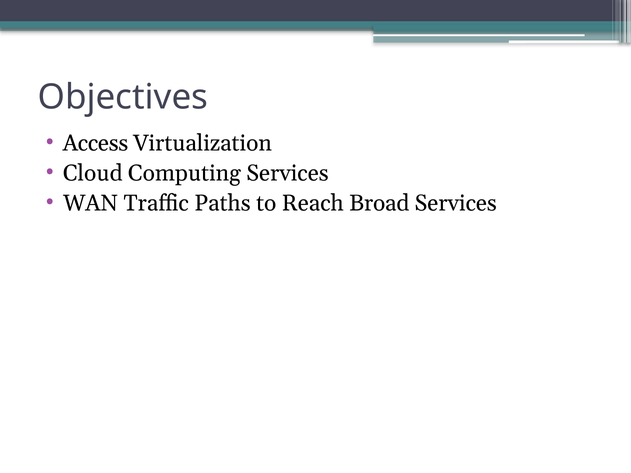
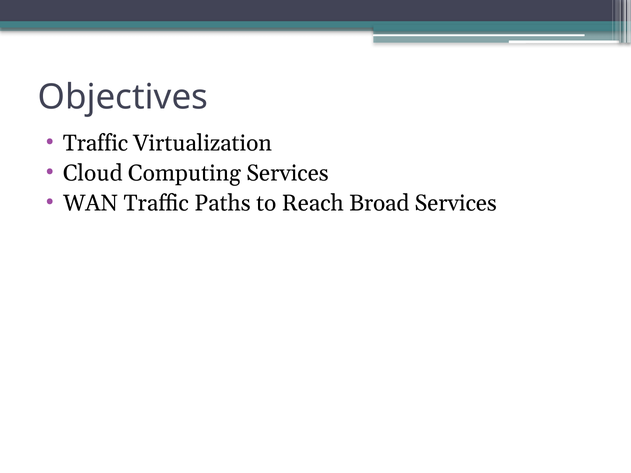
Access at (95, 143): Access -> Traffic
